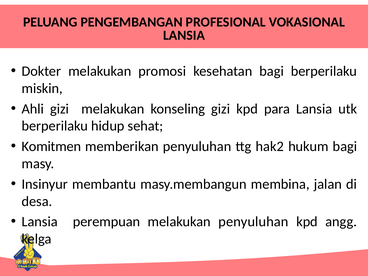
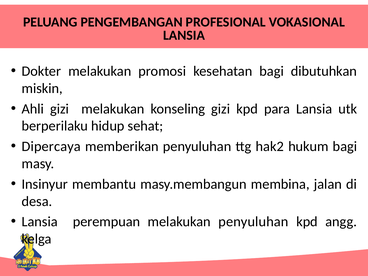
bagi berperilaku: berperilaku -> dibutuhkan
Komitmen: Komitmen -> Dipercaya
